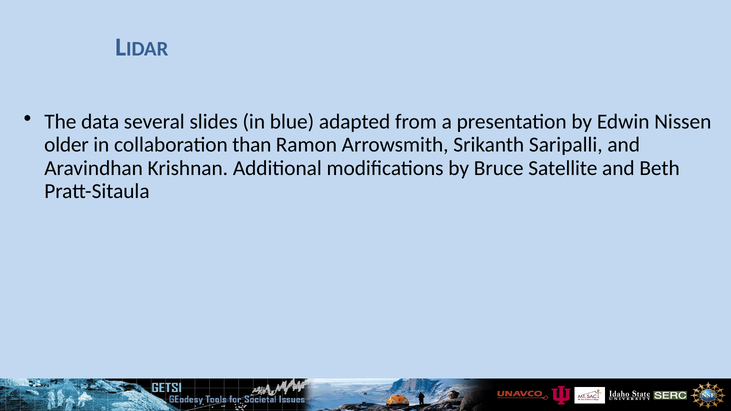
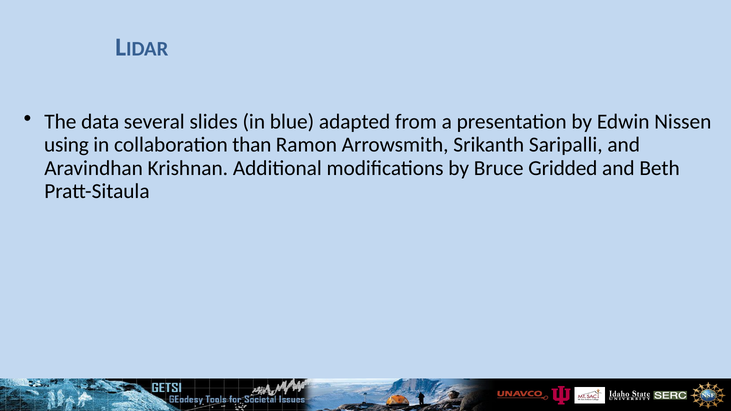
older: older -> using
Satellite: Satellite -> Gridded
